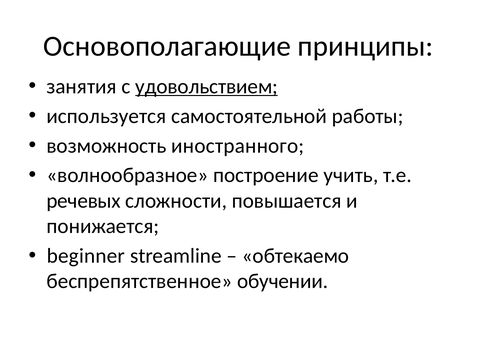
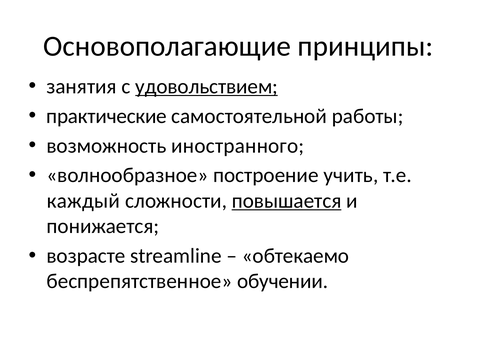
используется: используется -> практические
речевых: речевых -> каждый
повышается underline: none -> present
beginner: beginner -> возрасте
